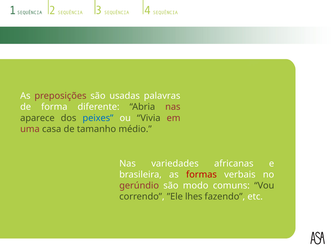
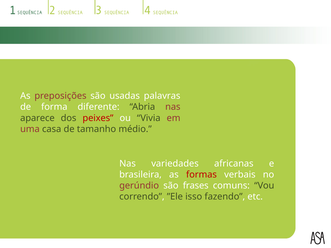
peixes colour: blue -> red
modo: modo -> frases
lhes: lhes -> isso
